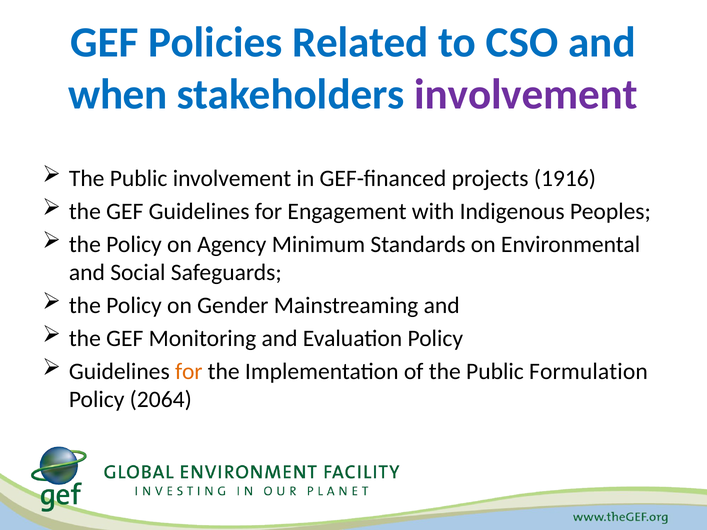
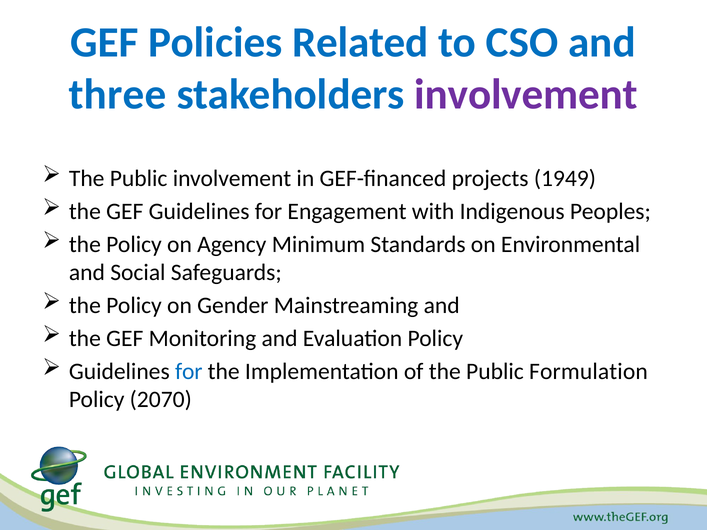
when: when -> three
1916: 1916 -> 1949
for at (189, 372) colour: orange -> blue
2064: 2064 -> 2070
